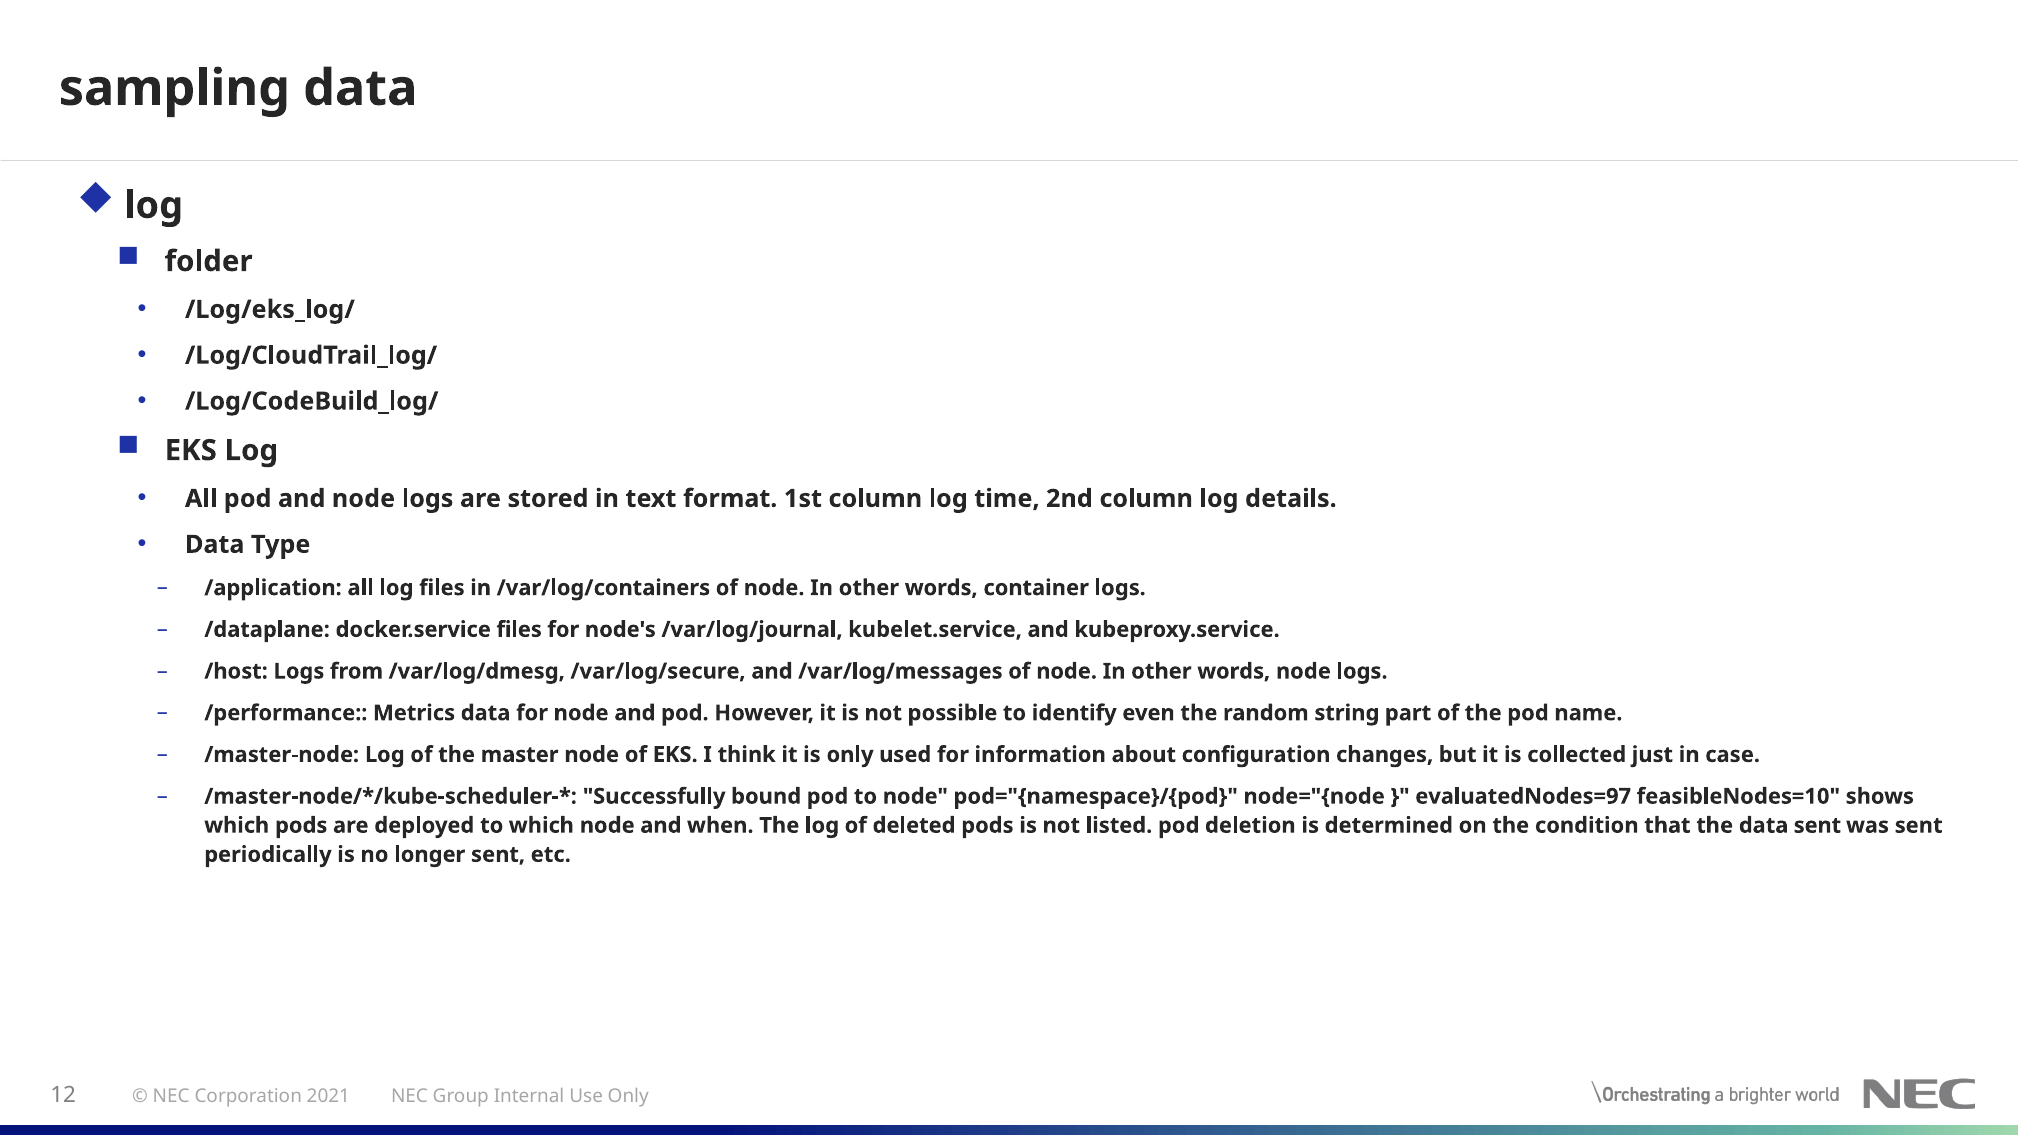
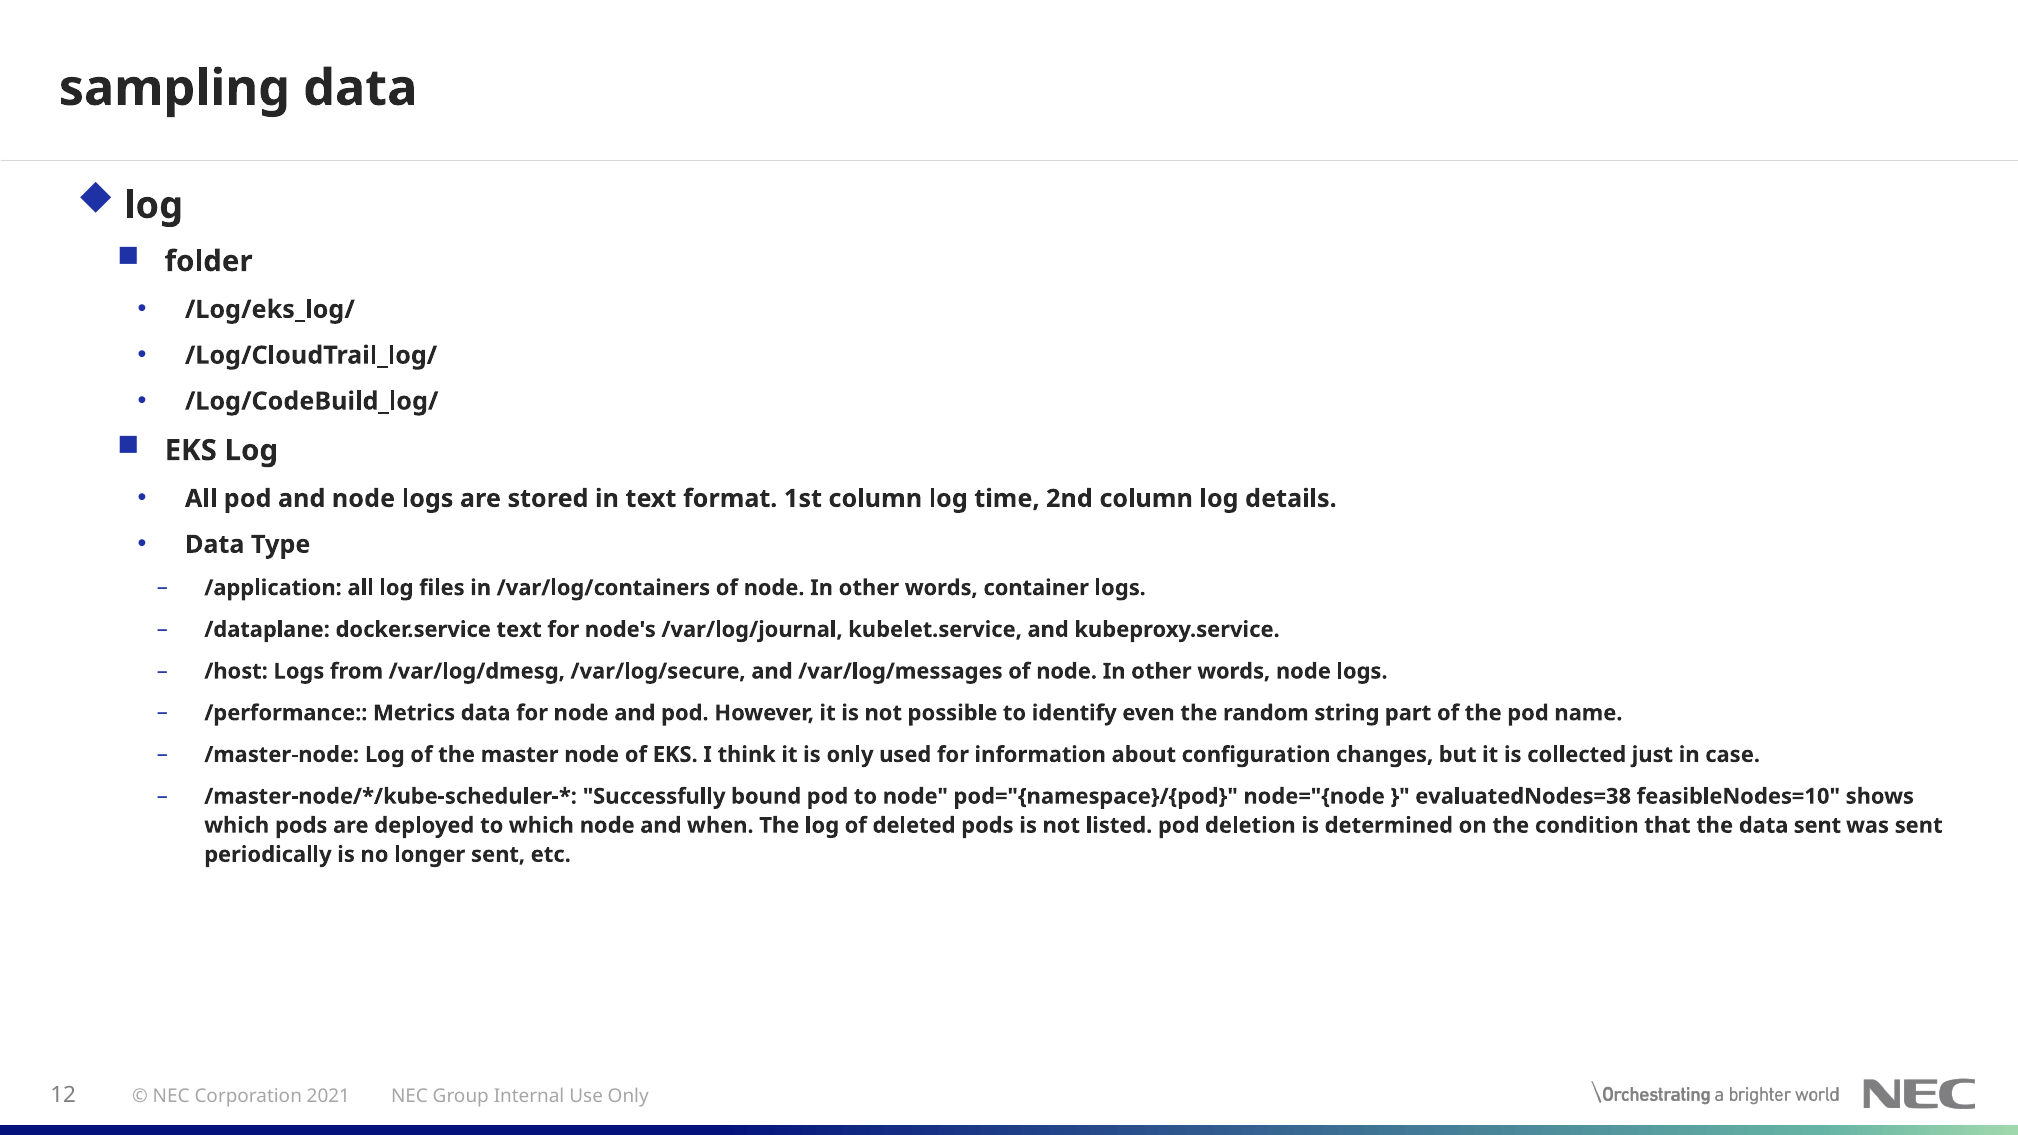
docker.service files: files -> text
evaluatedNodes=97: evaluatedNodes=97 -> evaluatedNodes=38
